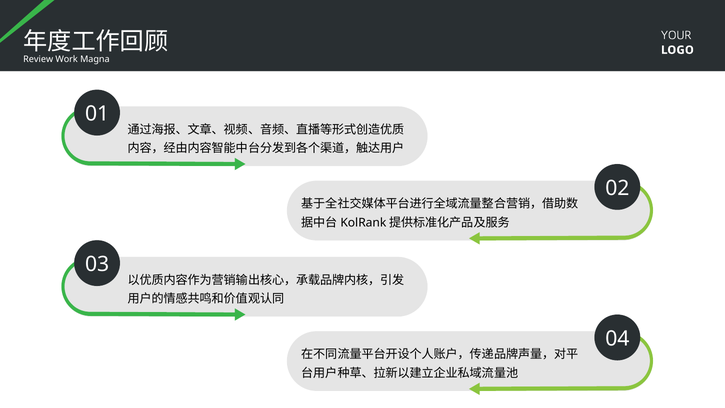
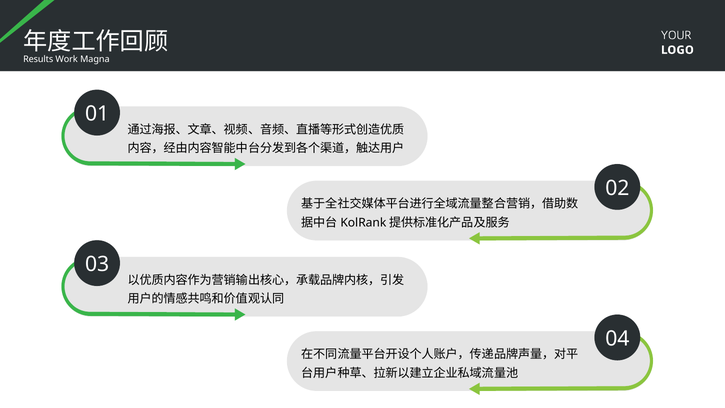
Review: Review -> Results
